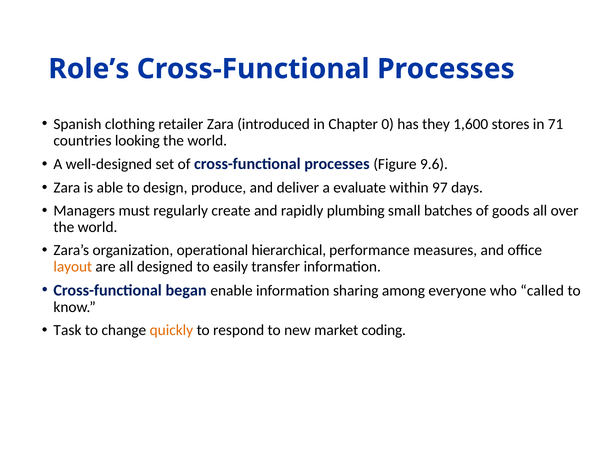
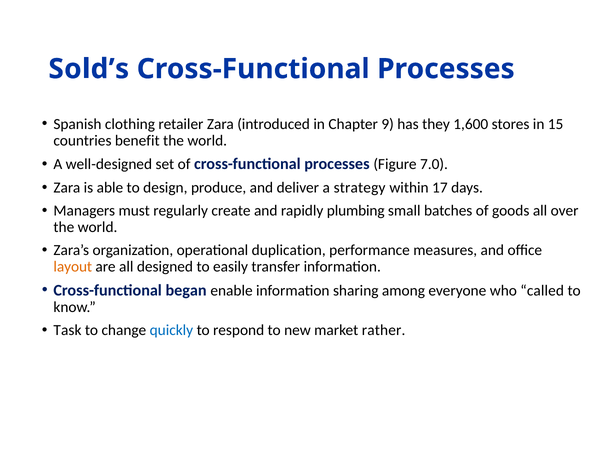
Role’s: Role’s -> Sold’s
0: 0 -> 9
71: 71 -> 15
looking: looking -> benefit
9.6: 9.6 -> 7.0
evaluate: evaluate -> strategy
97: 97 -> 17
hierarchical: hierarchical -> duplication
quickly colour: orange -> blue
coding: coding -> rather
